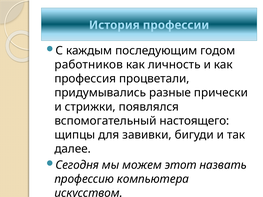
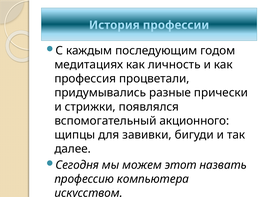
работников: работников -> медитациях
настоящего: настоящего -> акционного
